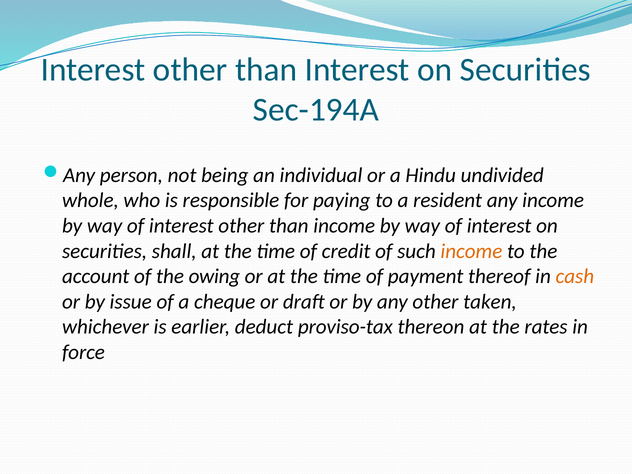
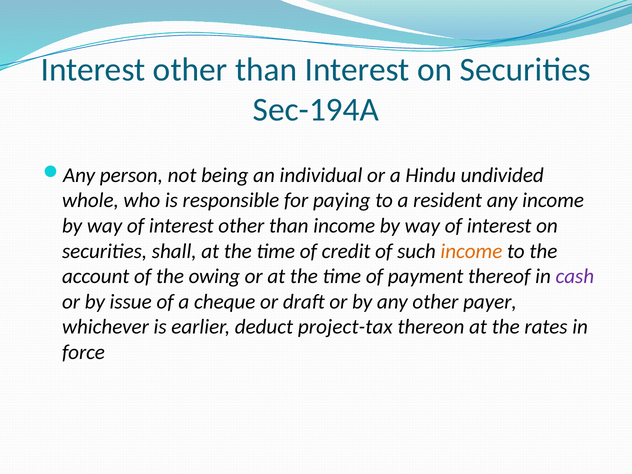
cash colour: orange -> purple
taken: taken -> payer
proviso-tax: proviso-tax -> project-tax
